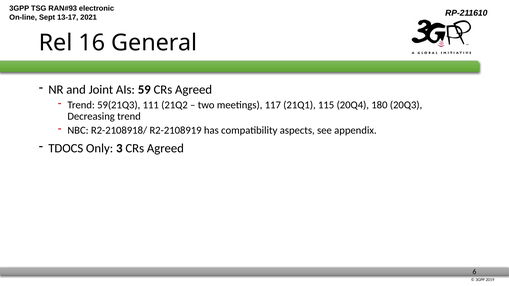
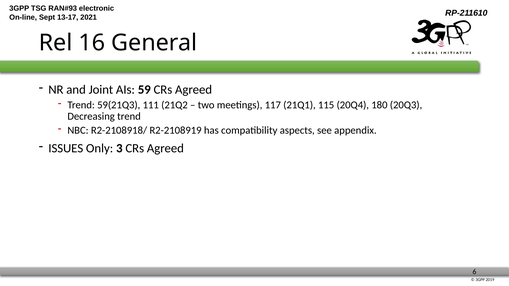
TDOCS: TDOCS -> ISSUES
